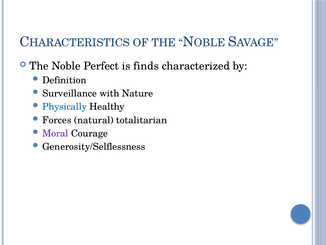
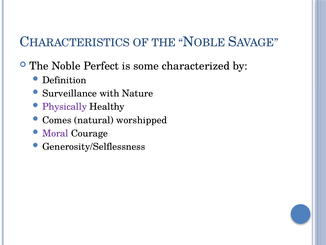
finds: finds -> some
Physically colour: blue -> purple
Forces: Forces -> Comes
totalitarian: totalitarian -> worshipped
